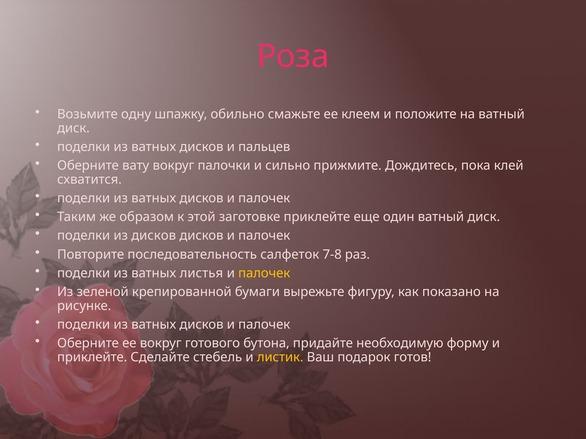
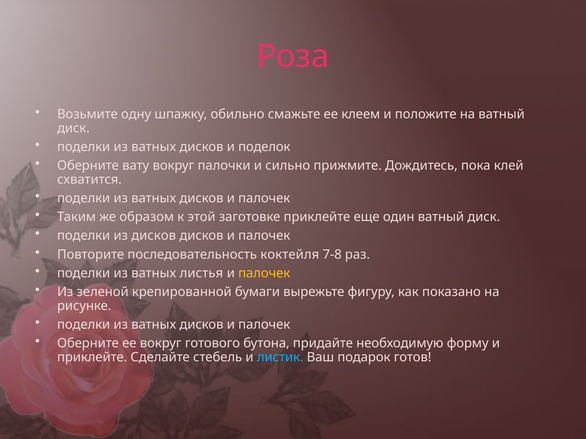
пальцев: пальцев -> поделок
салфеток: салфеток -> коктейля
листик colour: yellow -> light blue
